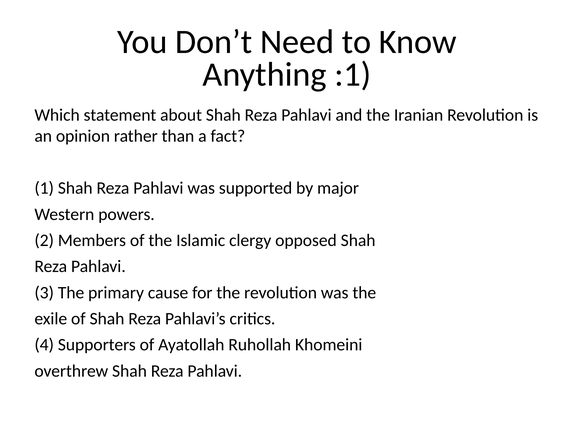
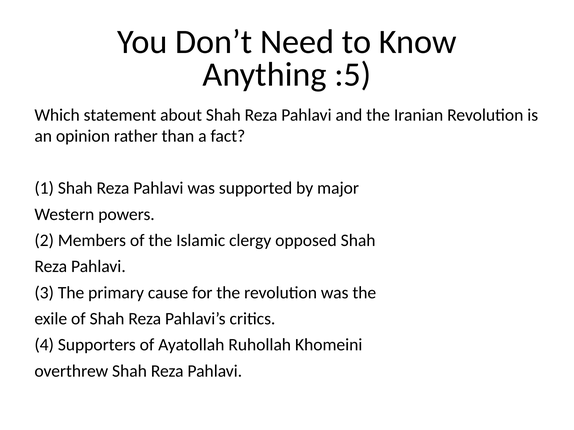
:1: :1 -> :5
